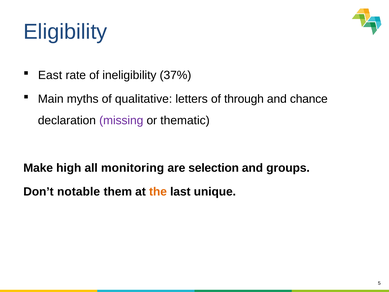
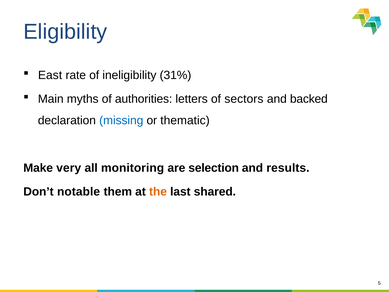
37%: 37% -> 31%
qualitative: qualitative -> authorities
through: through -> sectors
chance: chance -> backed
missing colour: purple -> blue
high: high -> very
groups: groups -> results
unique: unique -> shared
